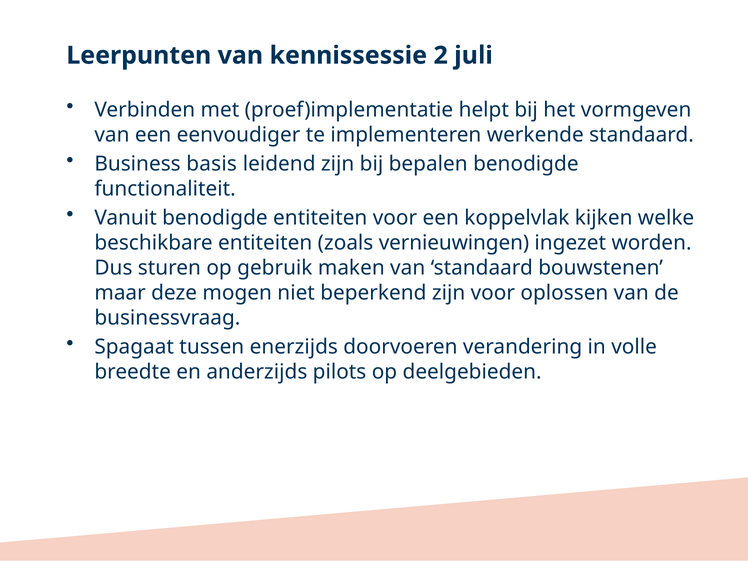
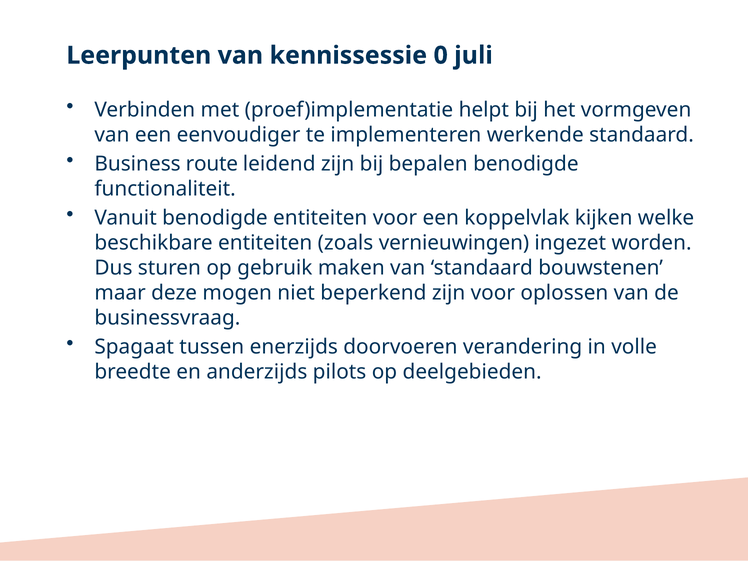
2: 2 -> 0
basis: basis -> route
